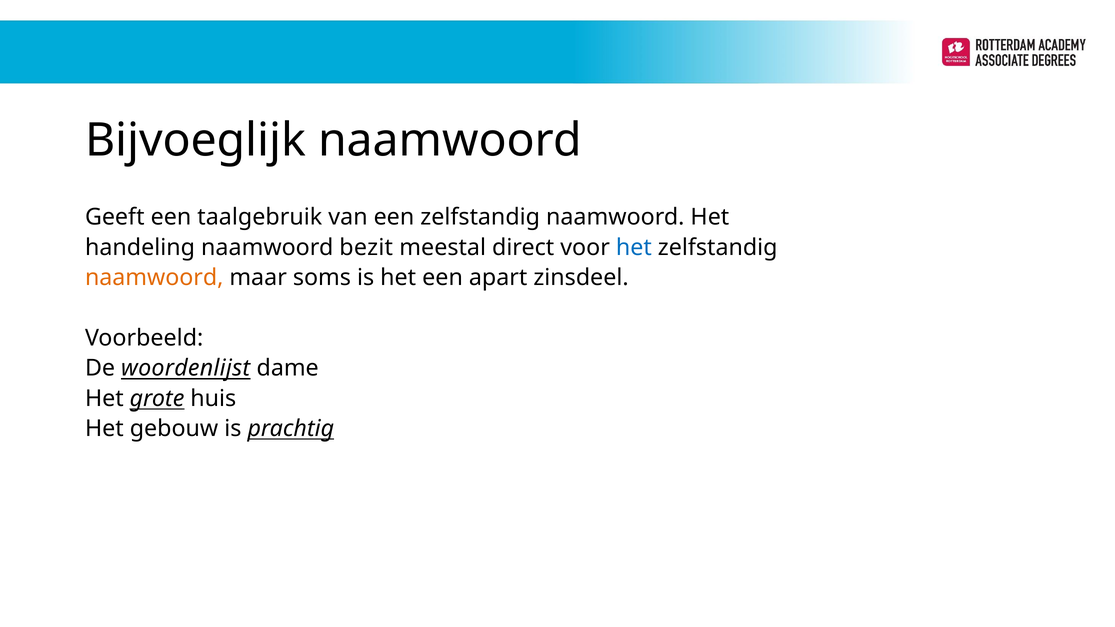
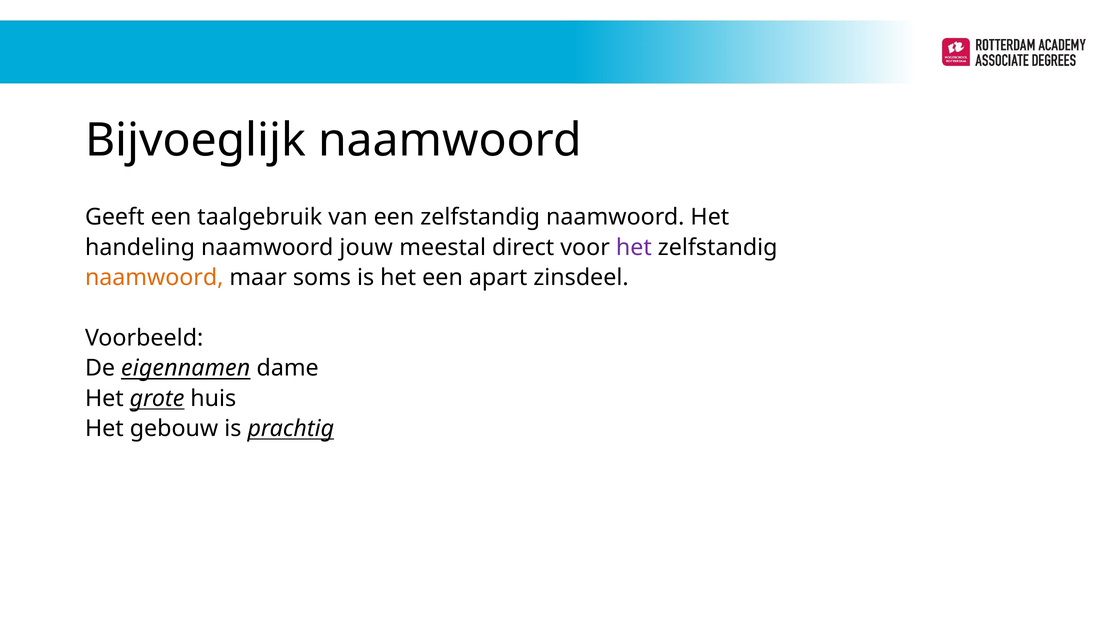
bezit: bezit -> jouw
het at (634, 248) colour: blue -> purple
woordenlijst: woordenlijst -> eigennamen
